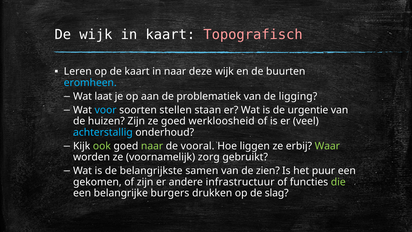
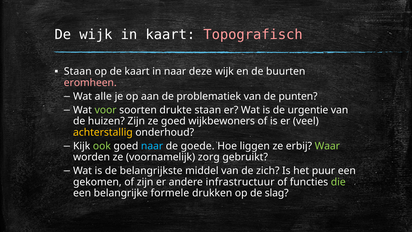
Leren at (78, 71): Leren -> Staan
eromheen colour: light blue -> pink
laat: laat -> alle
ligging: ligging -> punten
voor colour: light blue -> light green
stellen: stellen -> drukte
werkloosheid: werkloosheid -> wijkbewoners
achterstallig colour: light blue -> yellow
naar at (152, 146) colour: light green -> light blue
vooral: vooral -> goede
samen: samen -> middel
zien: zien -> zich
burgers: burgers -> formele
